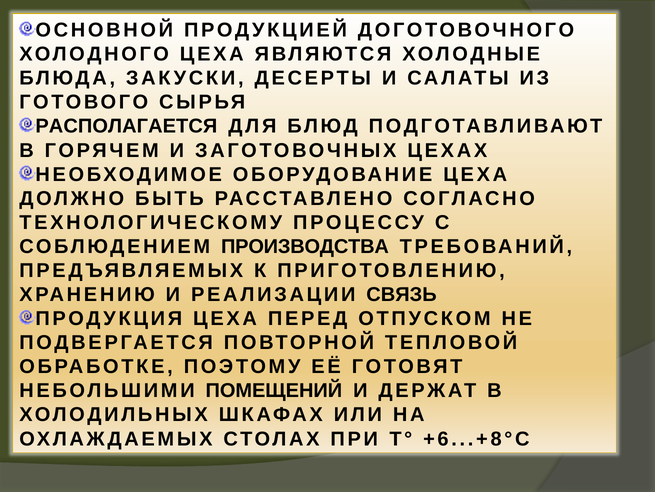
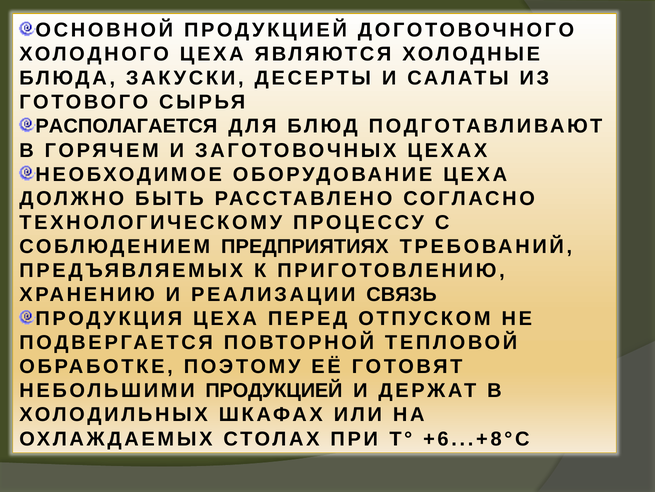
ПРОИЗВОДСТВА: ПРОИЗВОДСТВА -> ПРЕДПРИЯТИЯХ
НЕБОЛЬШИМИ ПОМЕЩЕНИЙ: ПОМЕЩЕНИЙ -> ПРОДУКЦИЕЙ
